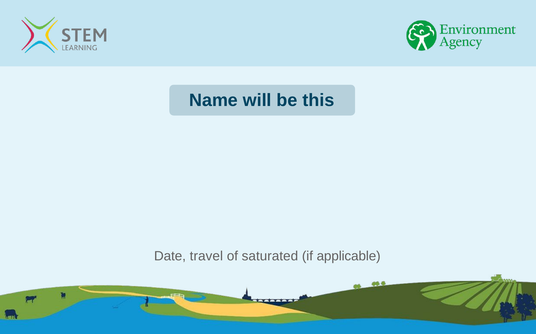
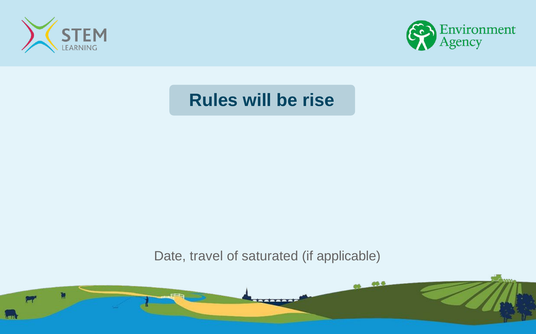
Name: Name -> Rules
this: this -> rise
